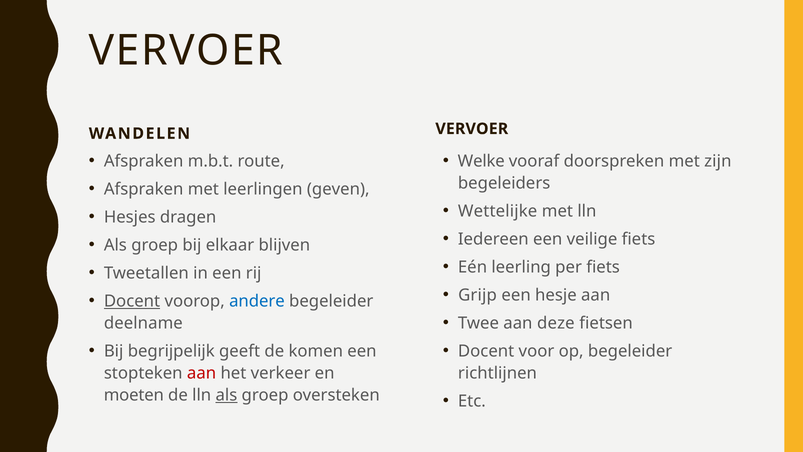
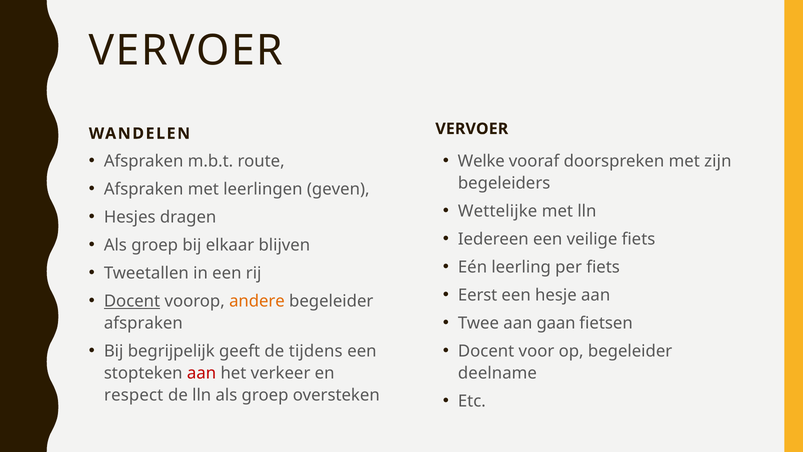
Grijp: Grijp -> Eerst
andere colour: blue -> orange
deze: deze -> gaan
deelname at (143, 323): deelname -> afspraken
komen: komen -> tijdens
richtlijnen: richtlijnen -> deelname
moeten: moeten -> respect
als at (226, 395) underline: present -> none
